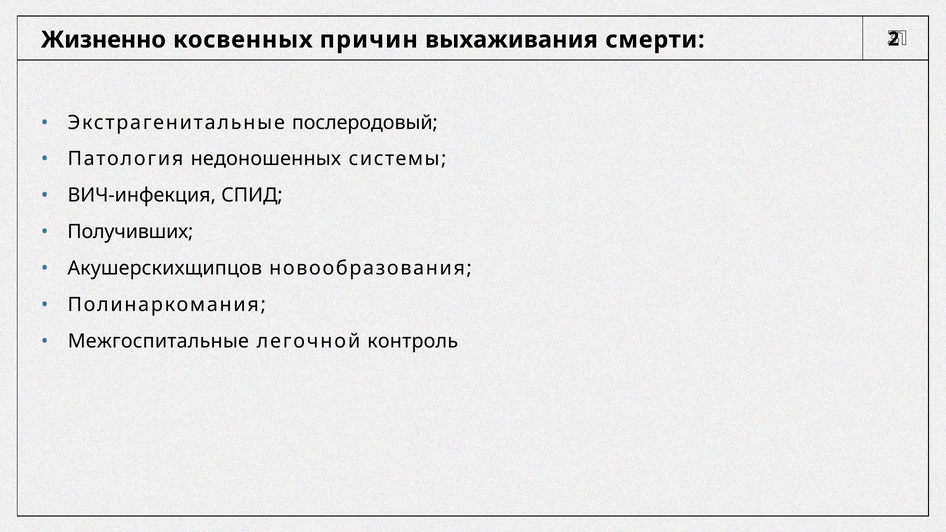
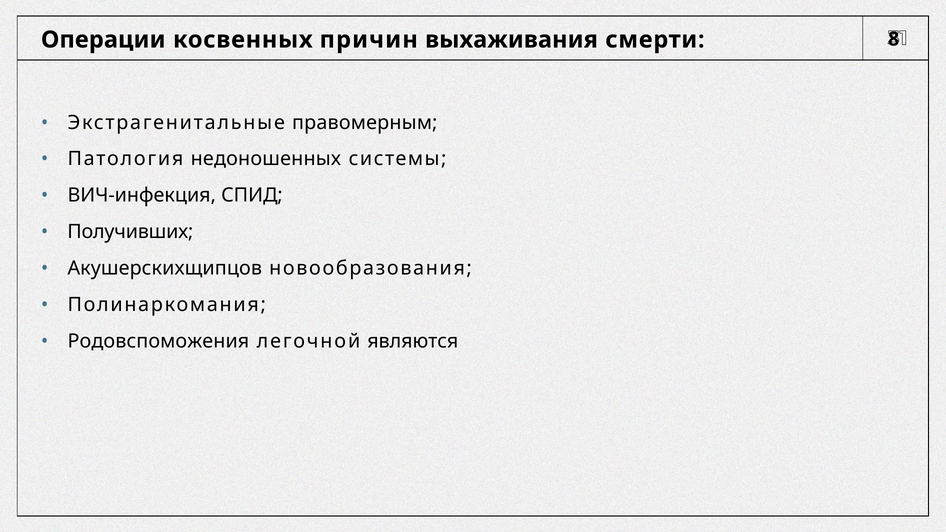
Жизненно: Жизненно -> Операции
2: 2 -> 8
послеродовый: послеродовый -> правомерным
Межгоспитальные: Межгоспитальные -> Родовспоможения
контроль: контроль -> являются
